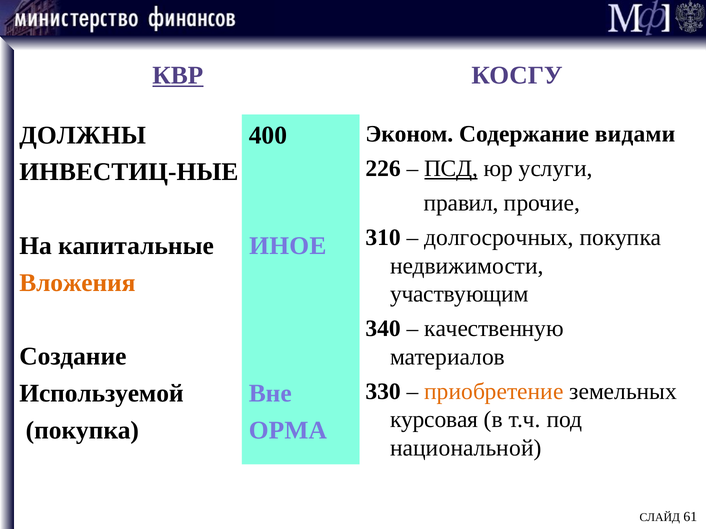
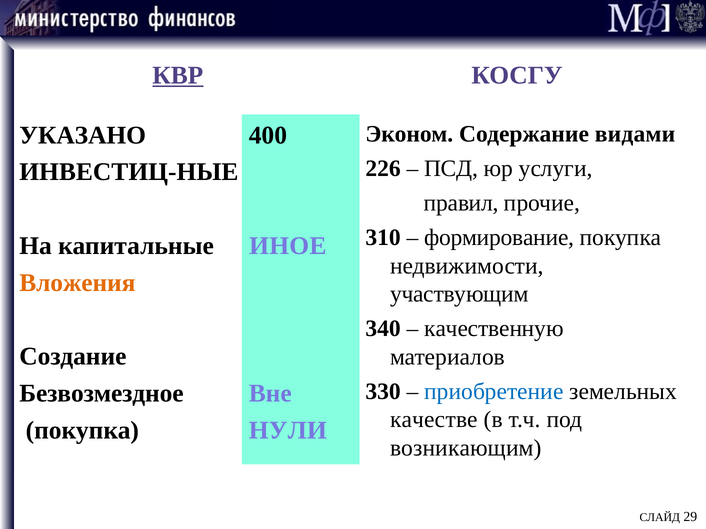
ДОЛЖНЫ: ДОЛЖНЫ -> УКАЗАНО
ПСД underline: present -> none
долгосрочных: долгосрочных -> формирование
приобретение colour: orange -> blue
Используемой: Используемой -> Безвозмездное
курсовая: курсовая -> качестве
ОРМА: ОРМА -> НУЛИ
национальной: национальной -> возникающим
61: 61 -> 29
